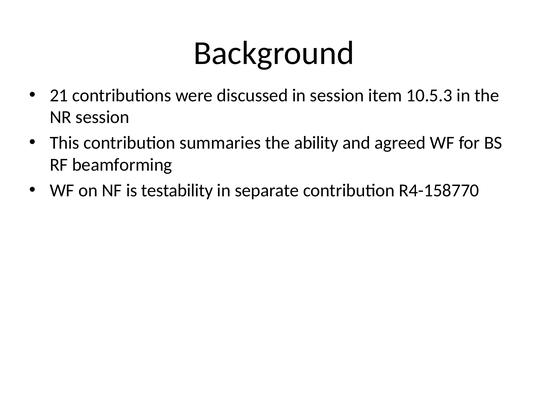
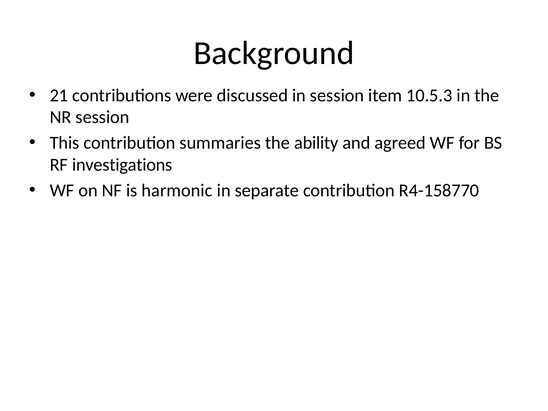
beamforming: beamforming -> investigations
testability: testability -> harmonic
